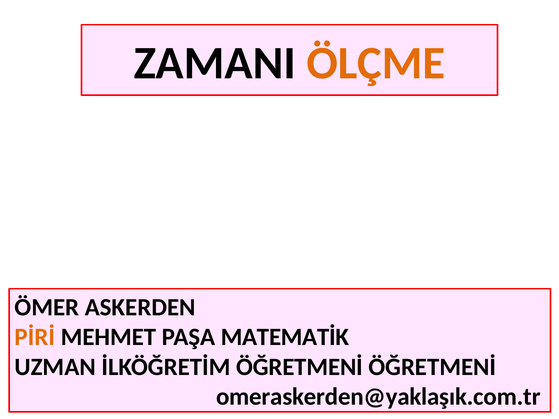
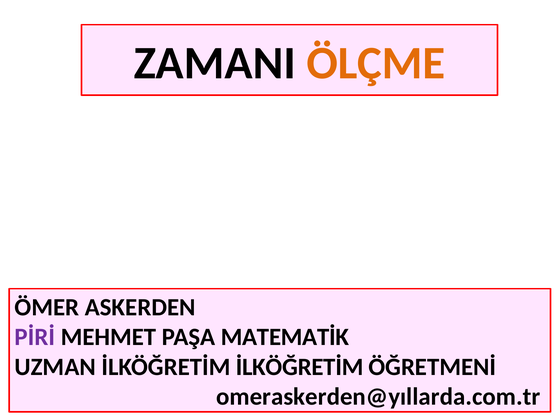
PİRİ colour: orange -> purple
İLKÖĞRETİM ÖĞRETMENİ: ÖĞRETMENİ -> İLKÖĞRETİM
omeraskerden@yaklaşık.com.tr: omeraskerden@yaklaşık.com.tr -> omeraskerden@yıllarda.com.tr
